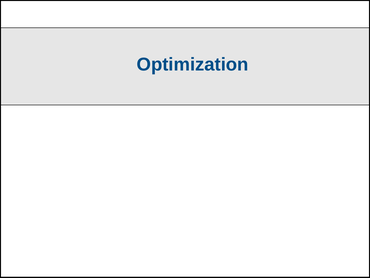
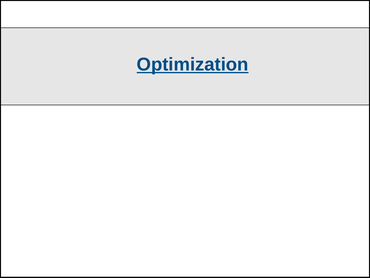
Optimization underline: none -> present
